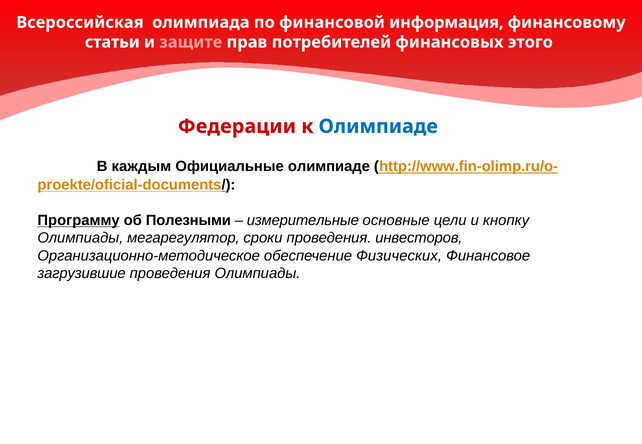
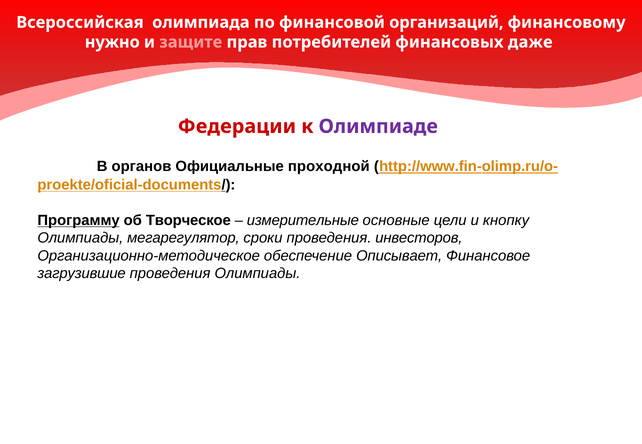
информация: информация -> организаций
статьи: статьи -> нужно
этого: этого -> даже
Олимпиаде at (378, 127) colour: blue -> purple
каждым: каждым -> органов
Официальные олимпиаде: олимпиаде -> проходной
Полезными: Полезными -> Творческое
Физических: Физических -> Описывает
